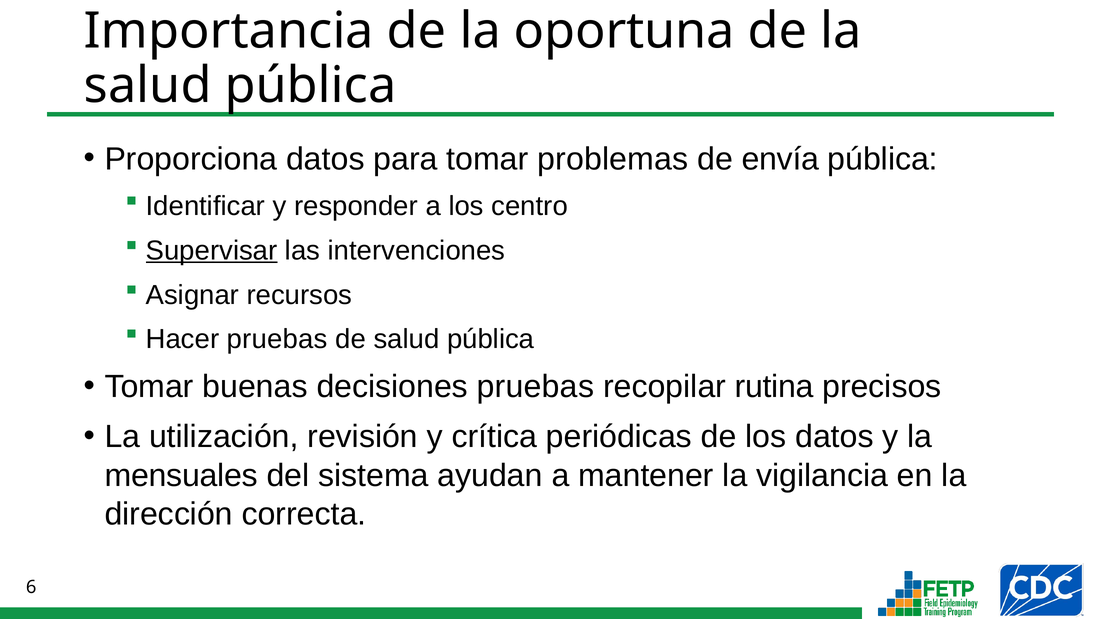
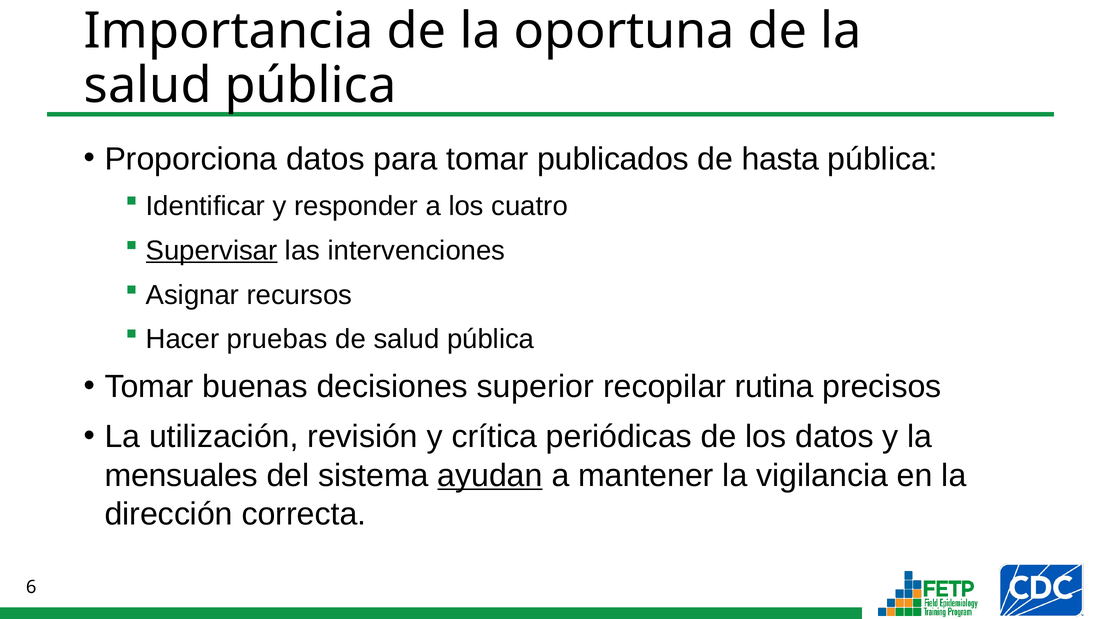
problemas: problemas -> publicados
envía: envía -> hasta
centro: centro -> cuatro
decisiones pruebas: pruebas -> superior
ayudan underline: none -> present
